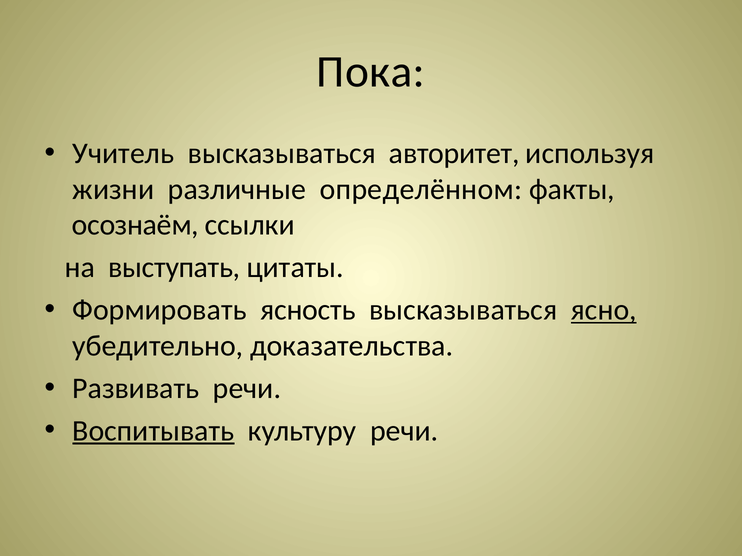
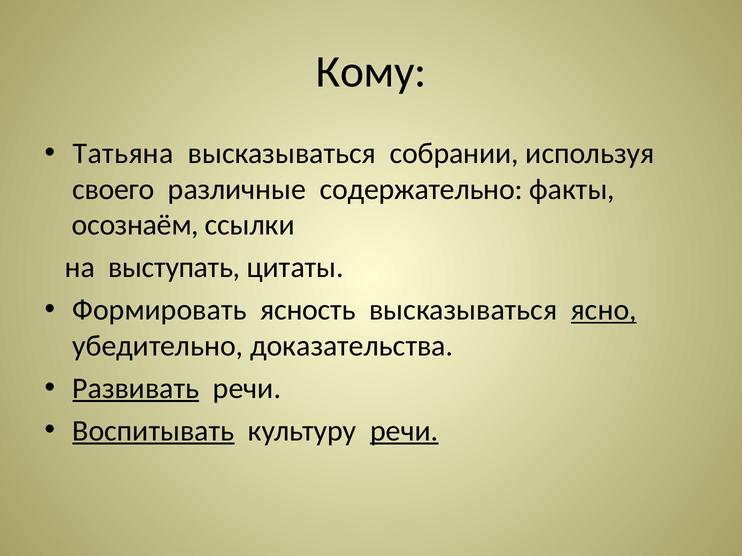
Пока: Пока -> Кому
Учитель: Учитель -> Татьяна
авторитет: авторитет -> собрании
жизни: жизни -> своего
определённом: определённом -> содержательно
Развивать underline: none -> present
речи at (404, 431) underline: none -> present
